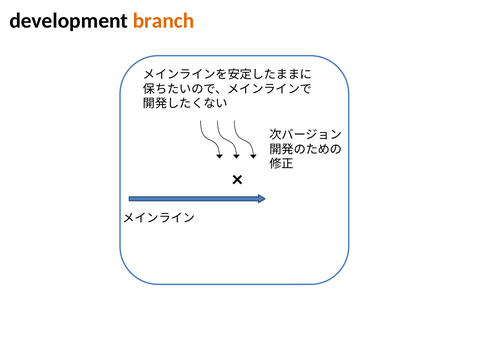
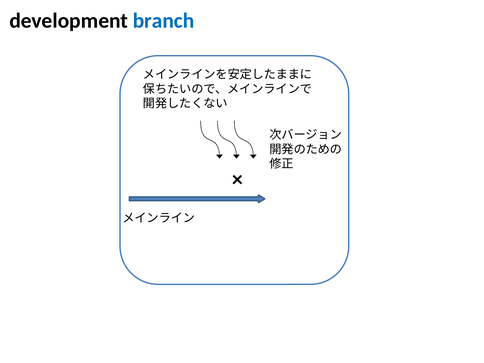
branch colour: orange -> blue
